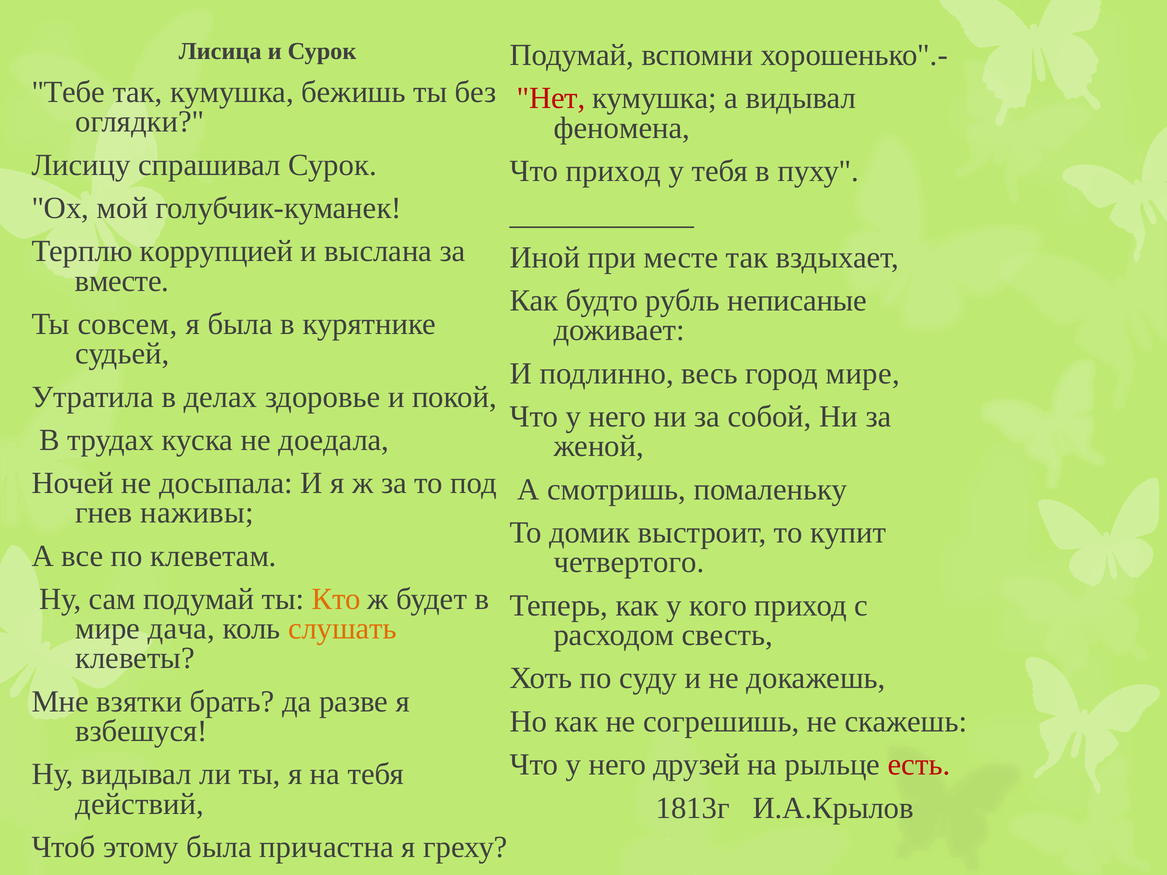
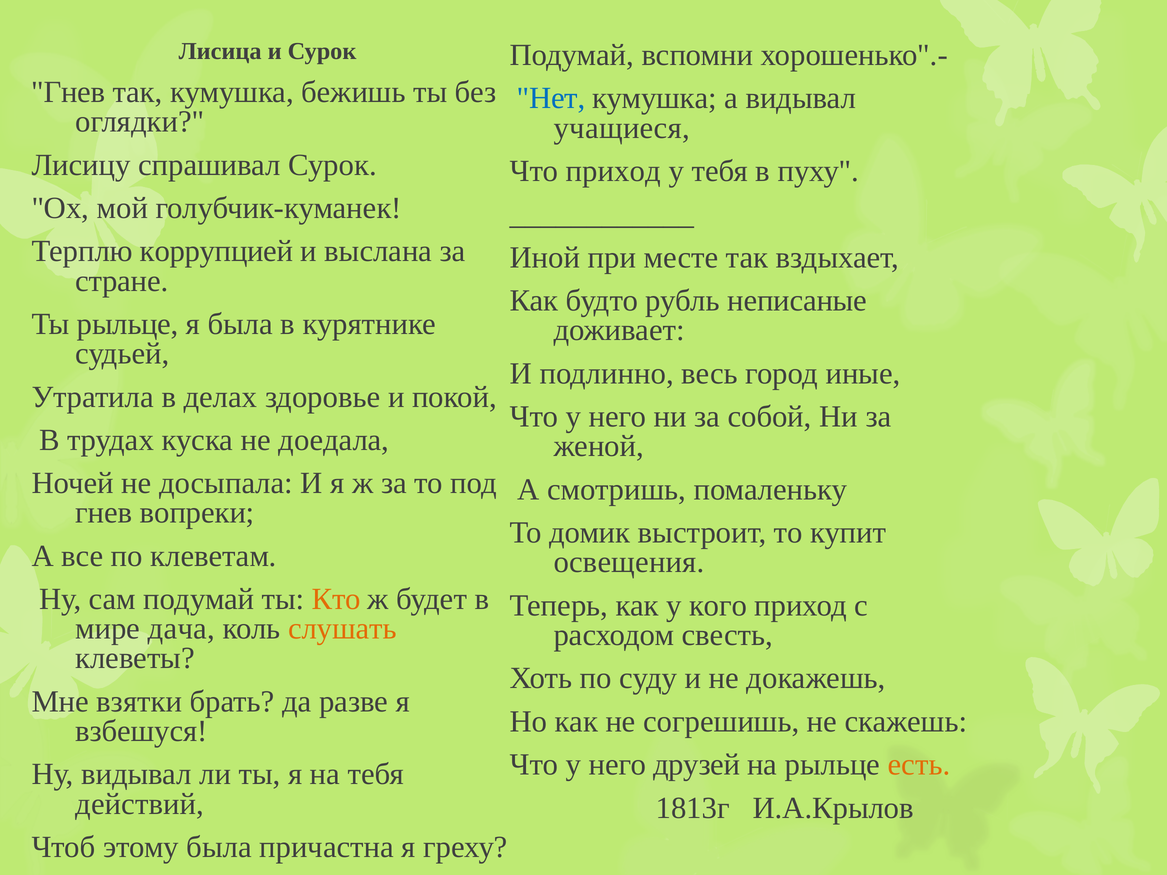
Тебе at (68, 92): Тебе -> Гнев
Нет colour: red -> blue
феномена: феномена -> учащиеся
вместе: вместе -> стране
Ты совсем: совсем -> рыльце
город мире: мире -> иные
наживы: наживы -> вопреки
четвертого: четвертого -> освещения
есть colour: red -> orange
